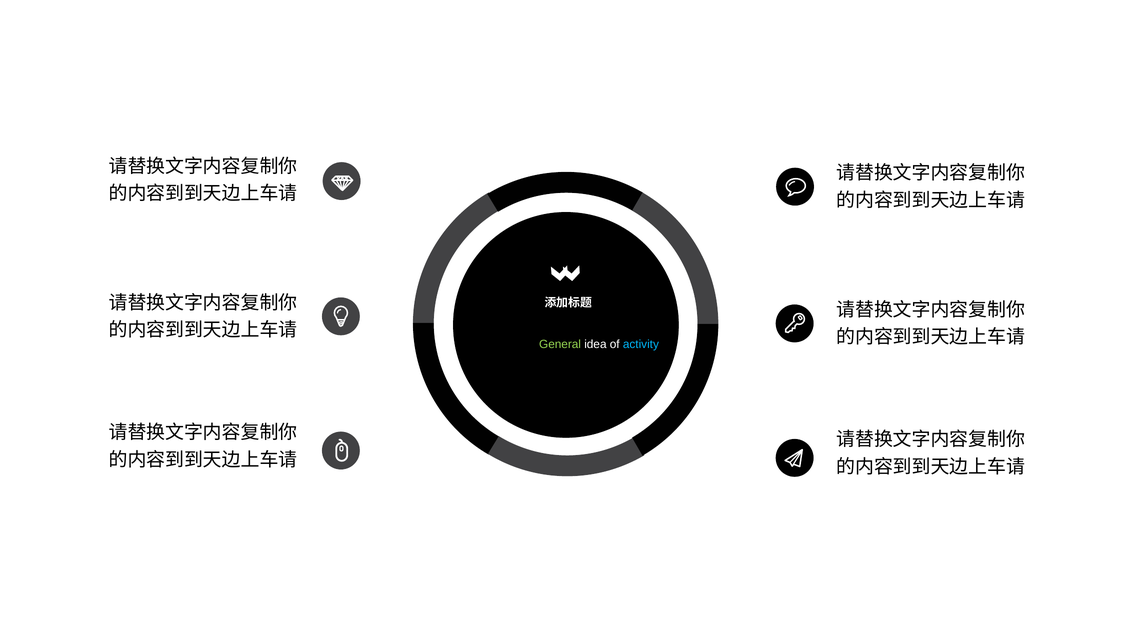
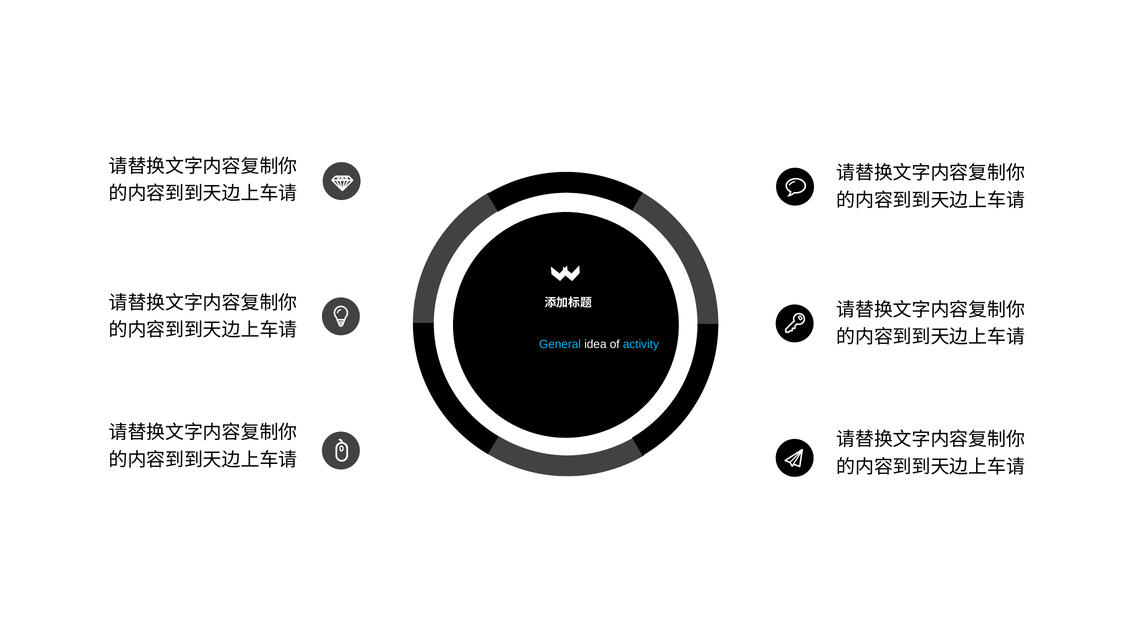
General colour: light green -> light blue
